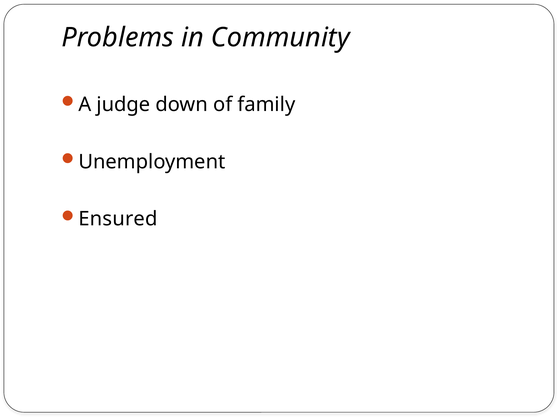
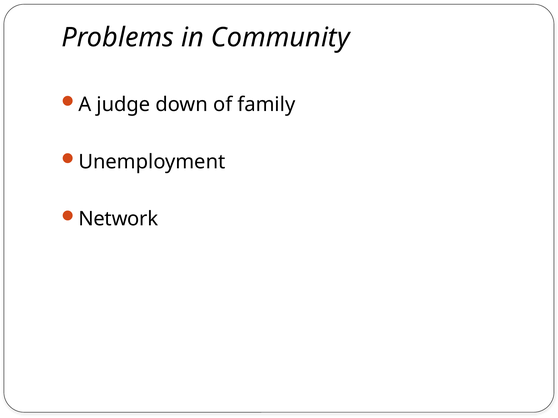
Ensured: Ensured -> Network
